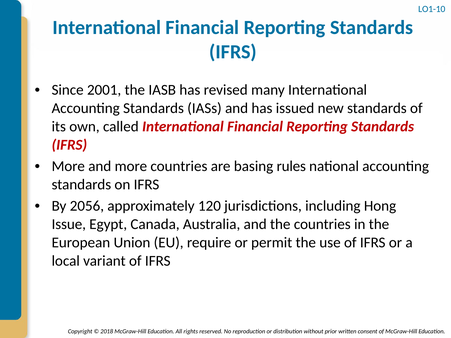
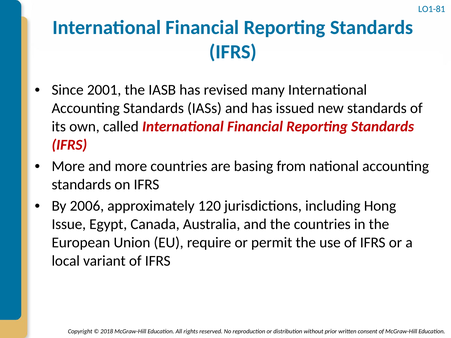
LO1-10: LO1-10 -> LO1-81
rules: rules -> from
2056: 2056 -> 2006
